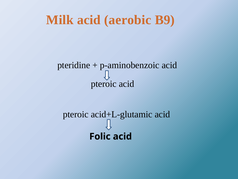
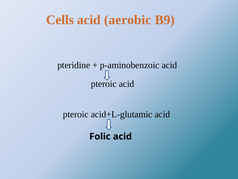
Milk: Milk -> Cells
